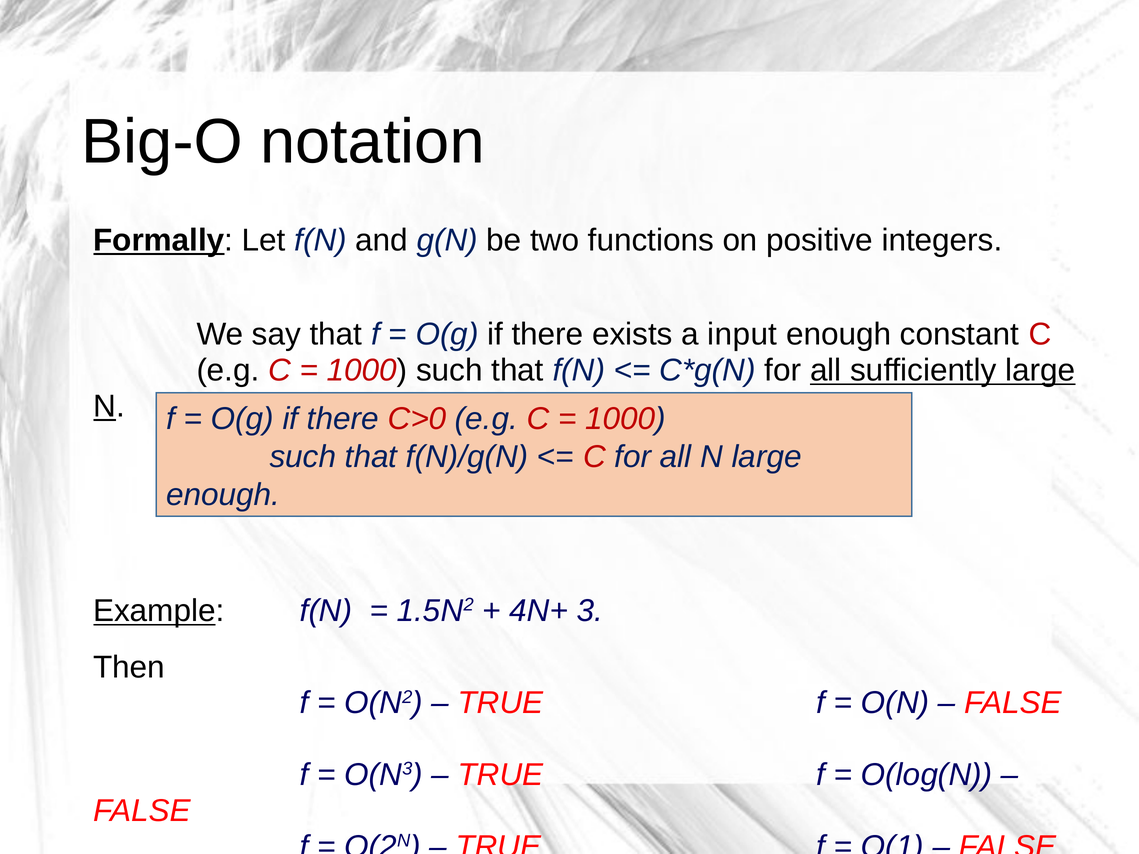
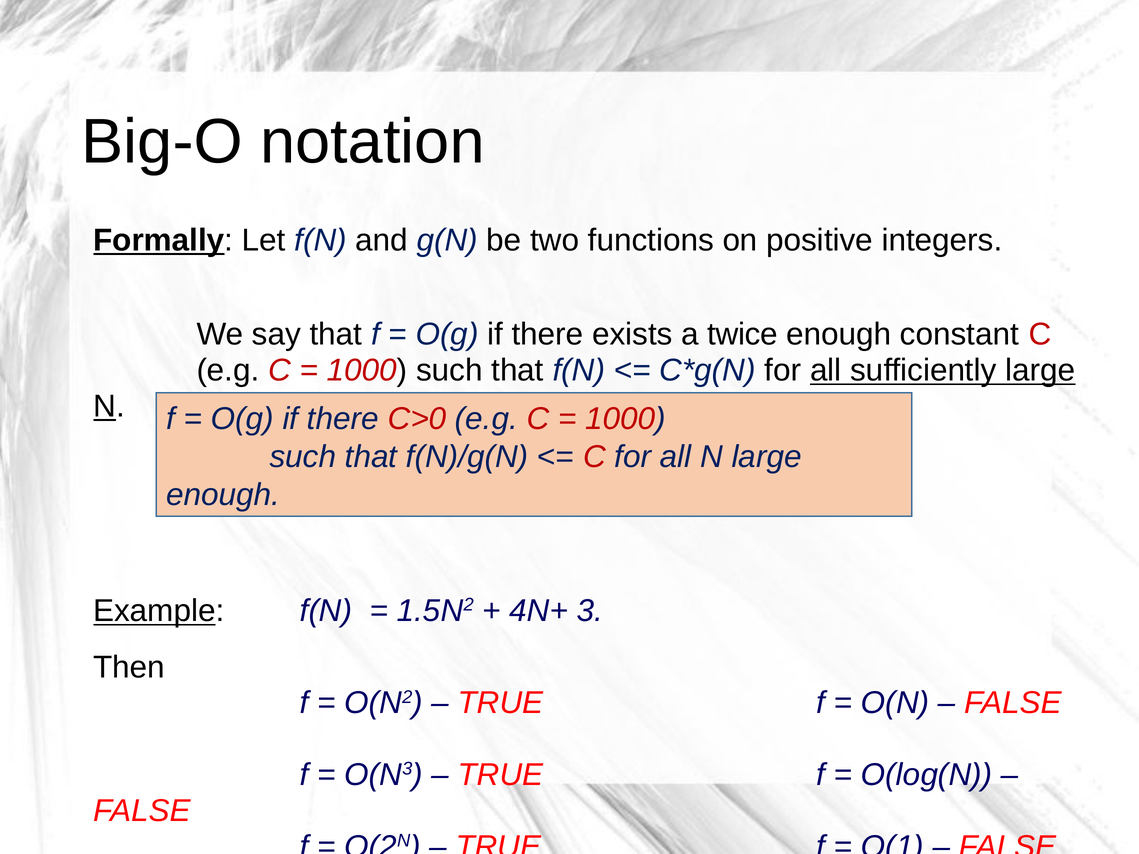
input: input -> twice
